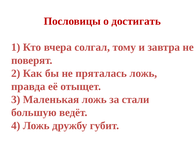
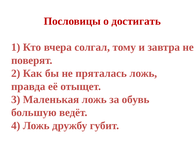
стали: стали -> обувь
